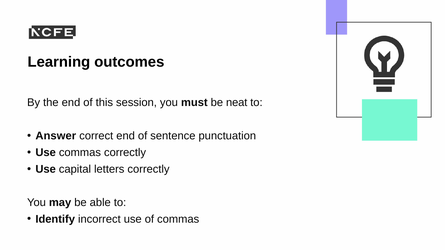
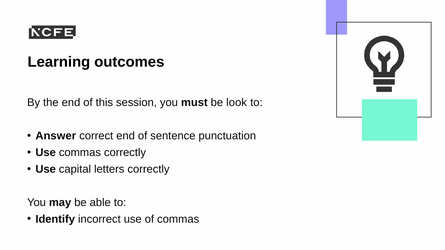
neat: neat -> look
